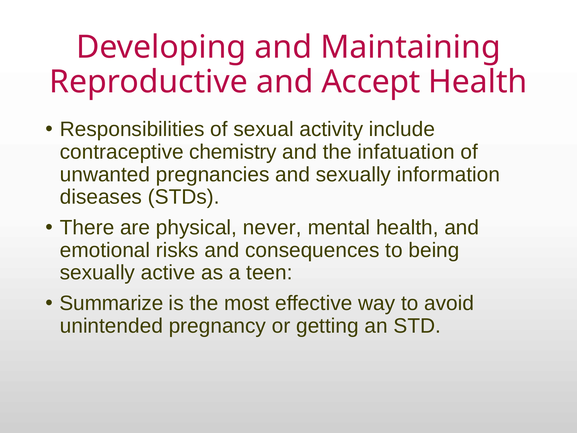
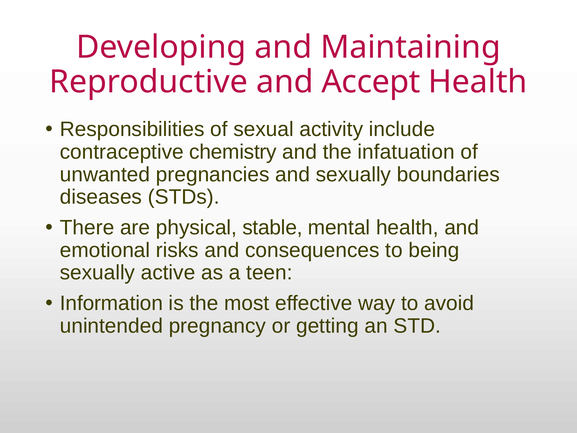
information: information -> boundaries
never: never -> stable
Summarize: Summarize -> Information
